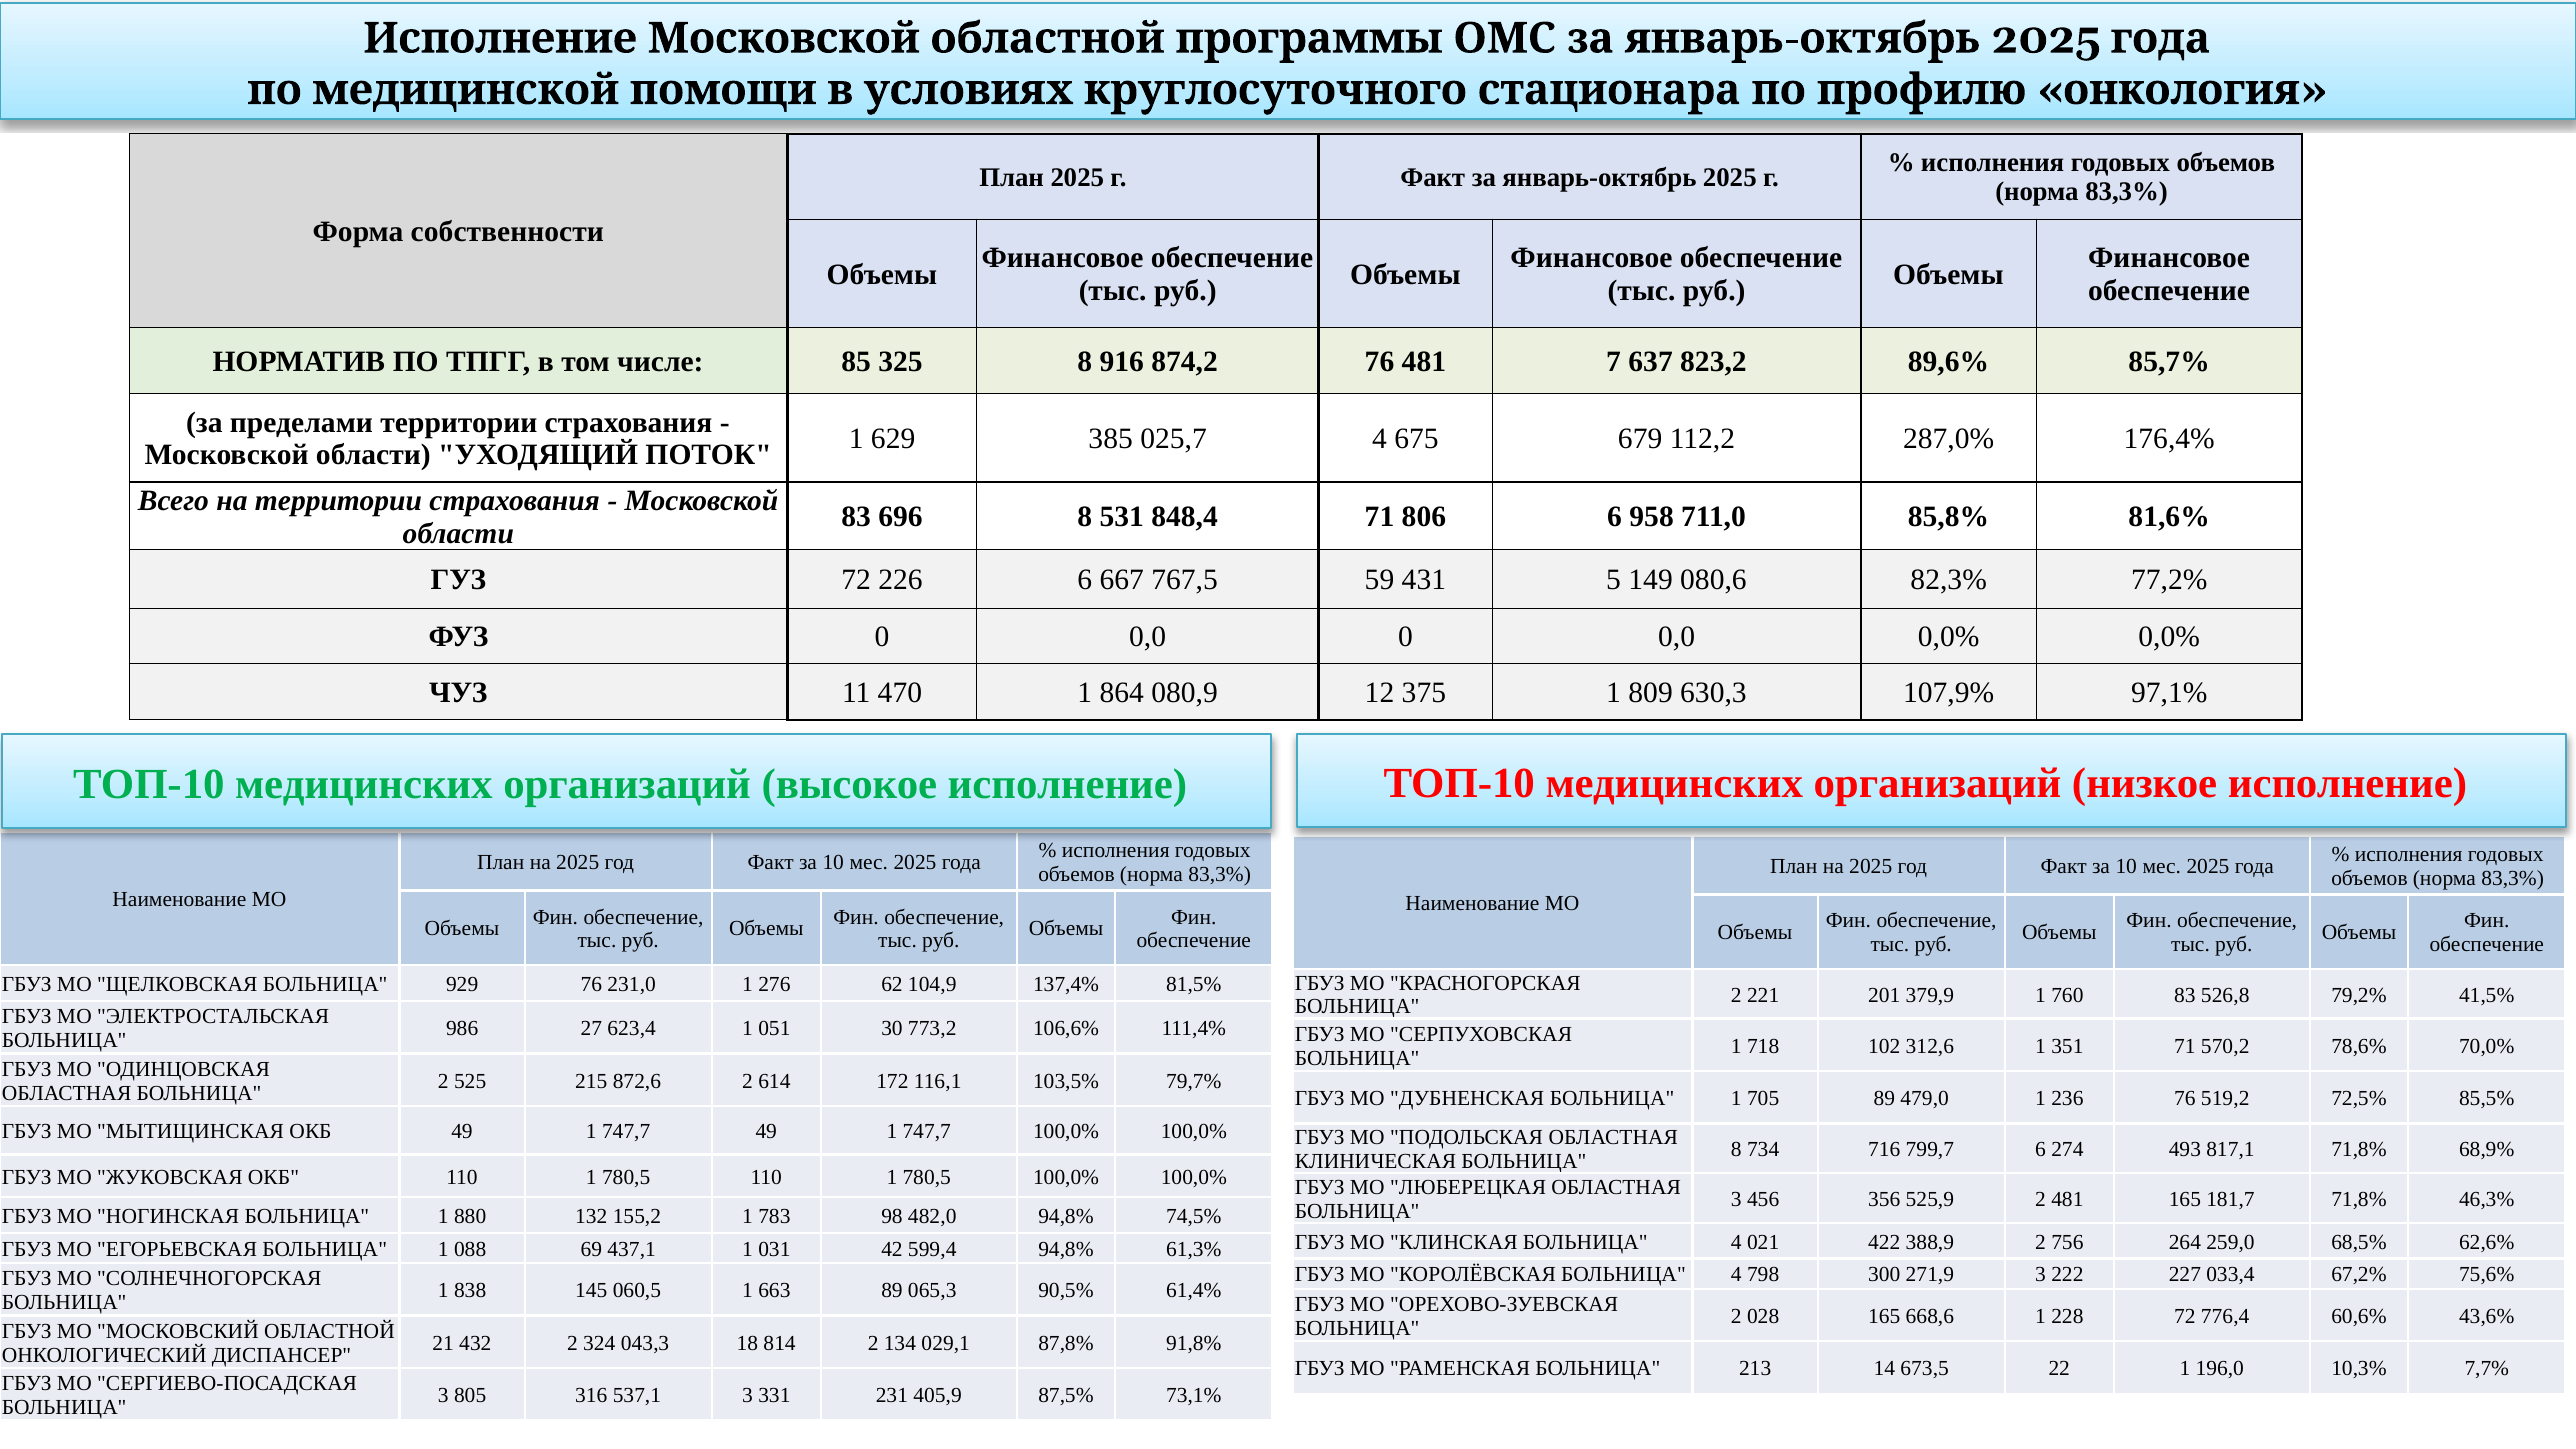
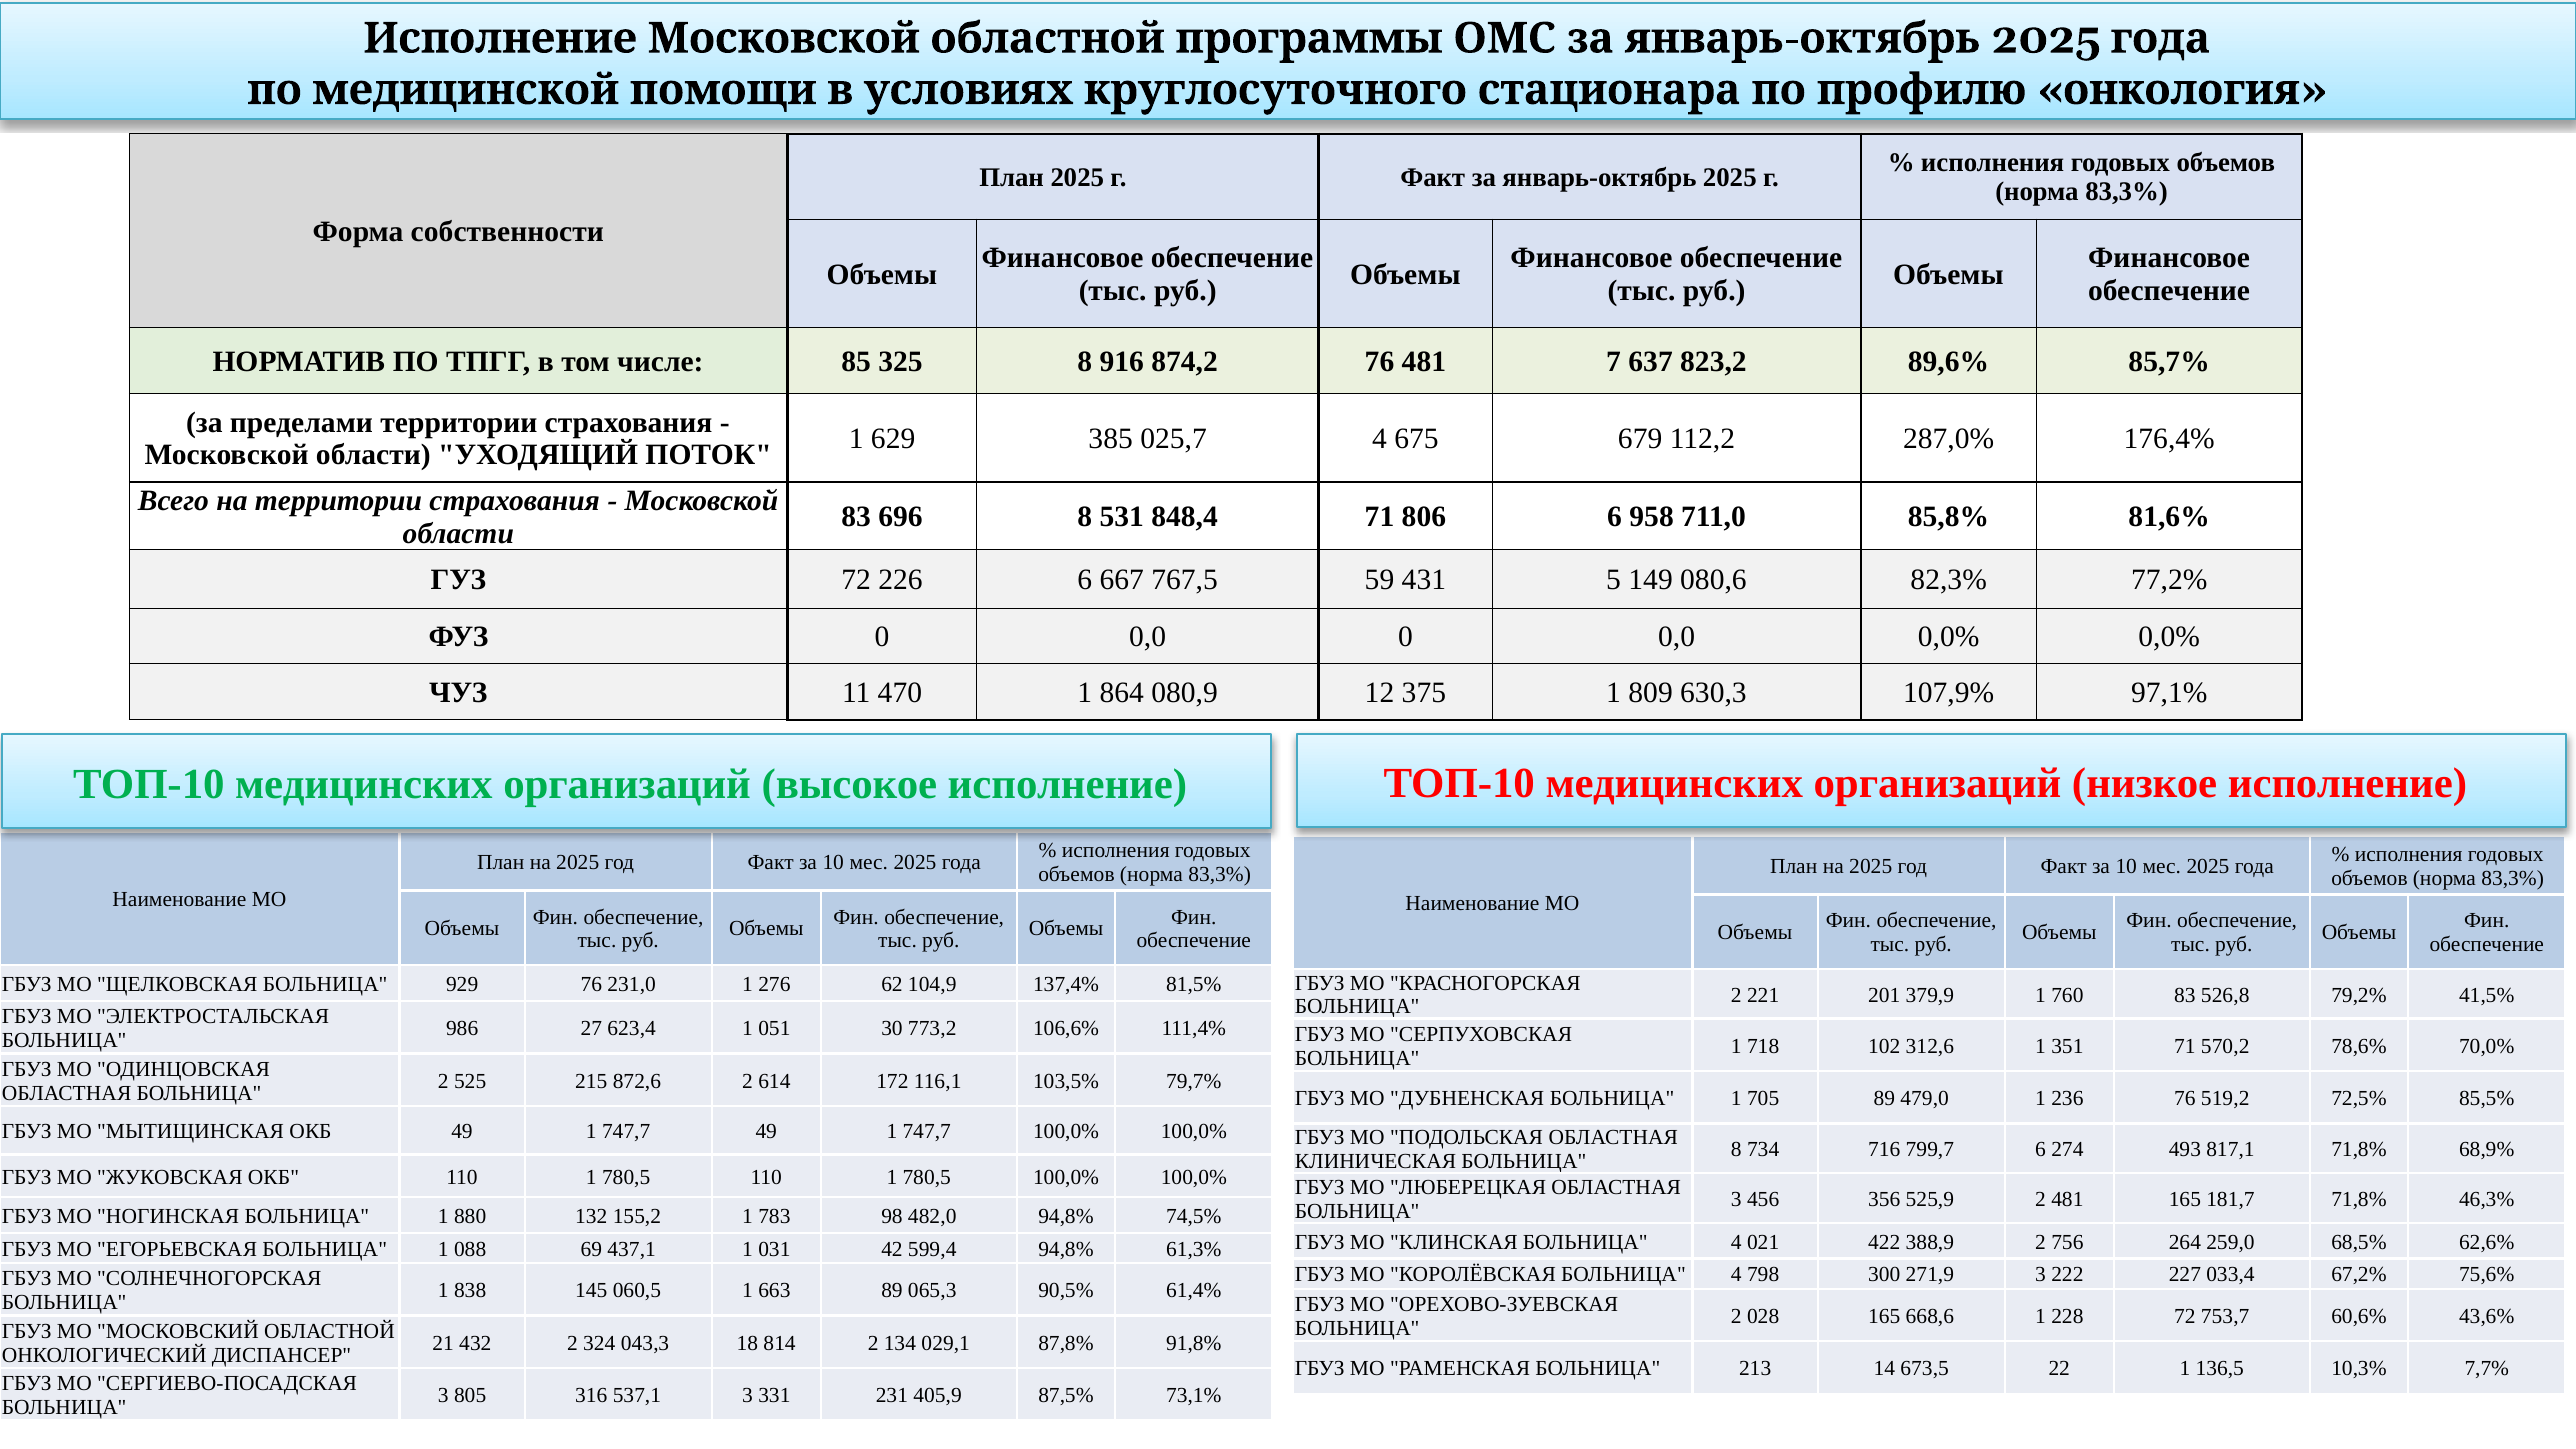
776,4: 776,4 -> 753,7
196,0: 196,0 -> 136,5
